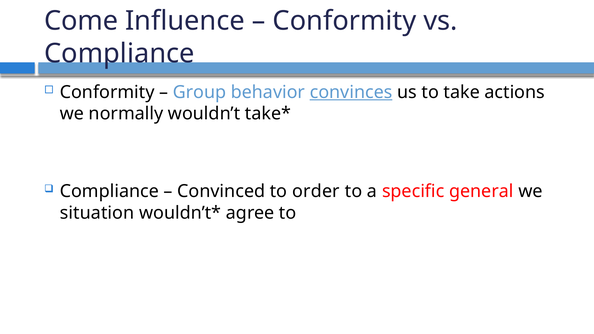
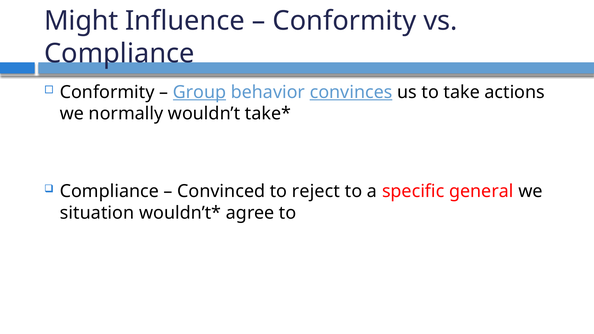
Come: Come -> Might
Group underline: none -> present
order: order -> reject
